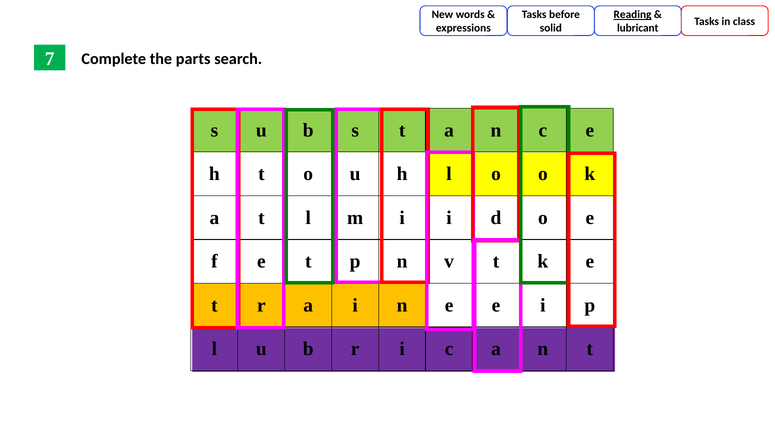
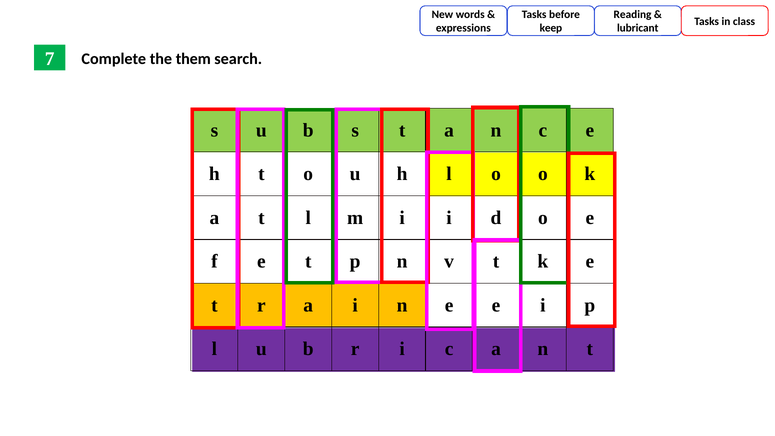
Reading underline: present -> none
solid: solid -> keep
parts: parts -> them
